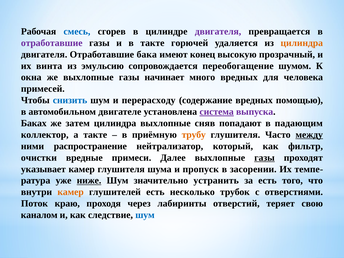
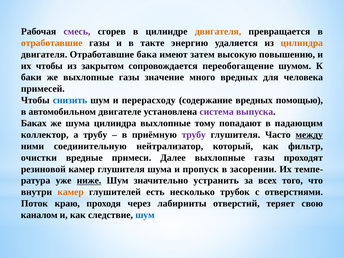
смесь colour: blue -> purple
двигателя at (218, 31) colour: purple -> orange
отработавшие at (52, 43) colour: purple -> orange
горючей: горючей -> энергию
конец: конец -> затем
прозрачный: прозрачный -> повышению
их винта: винта -> чтобы
эмульсию: эмульсию -> закрытом
окна: окна -> баки
начинает: начинает -> значение
система underline: present -> none
же затем: затем -> шума
сняв: сняв -> тому
а такте: такте -> трубу
трубу at (194, 135) colour: orange -> purple
распространение: распространение -> соединительную
газы at (264, 158) underline: present -> none
указывает: указывает -> резиновой
за есть: есть -> всех
